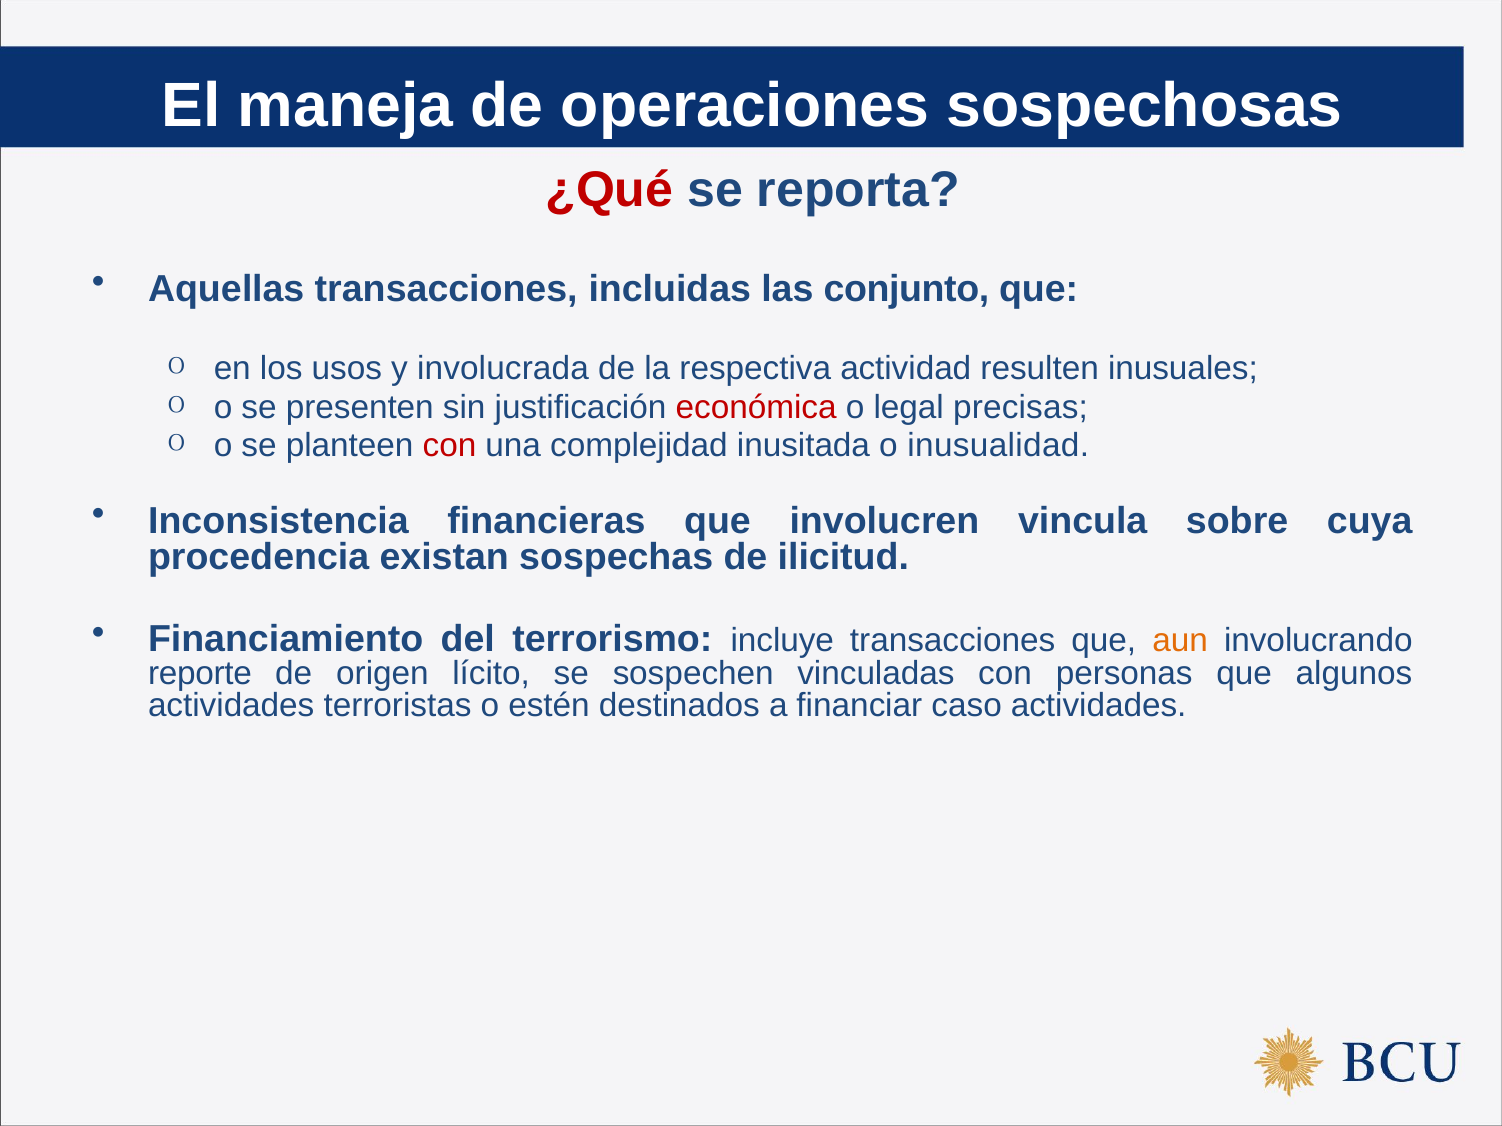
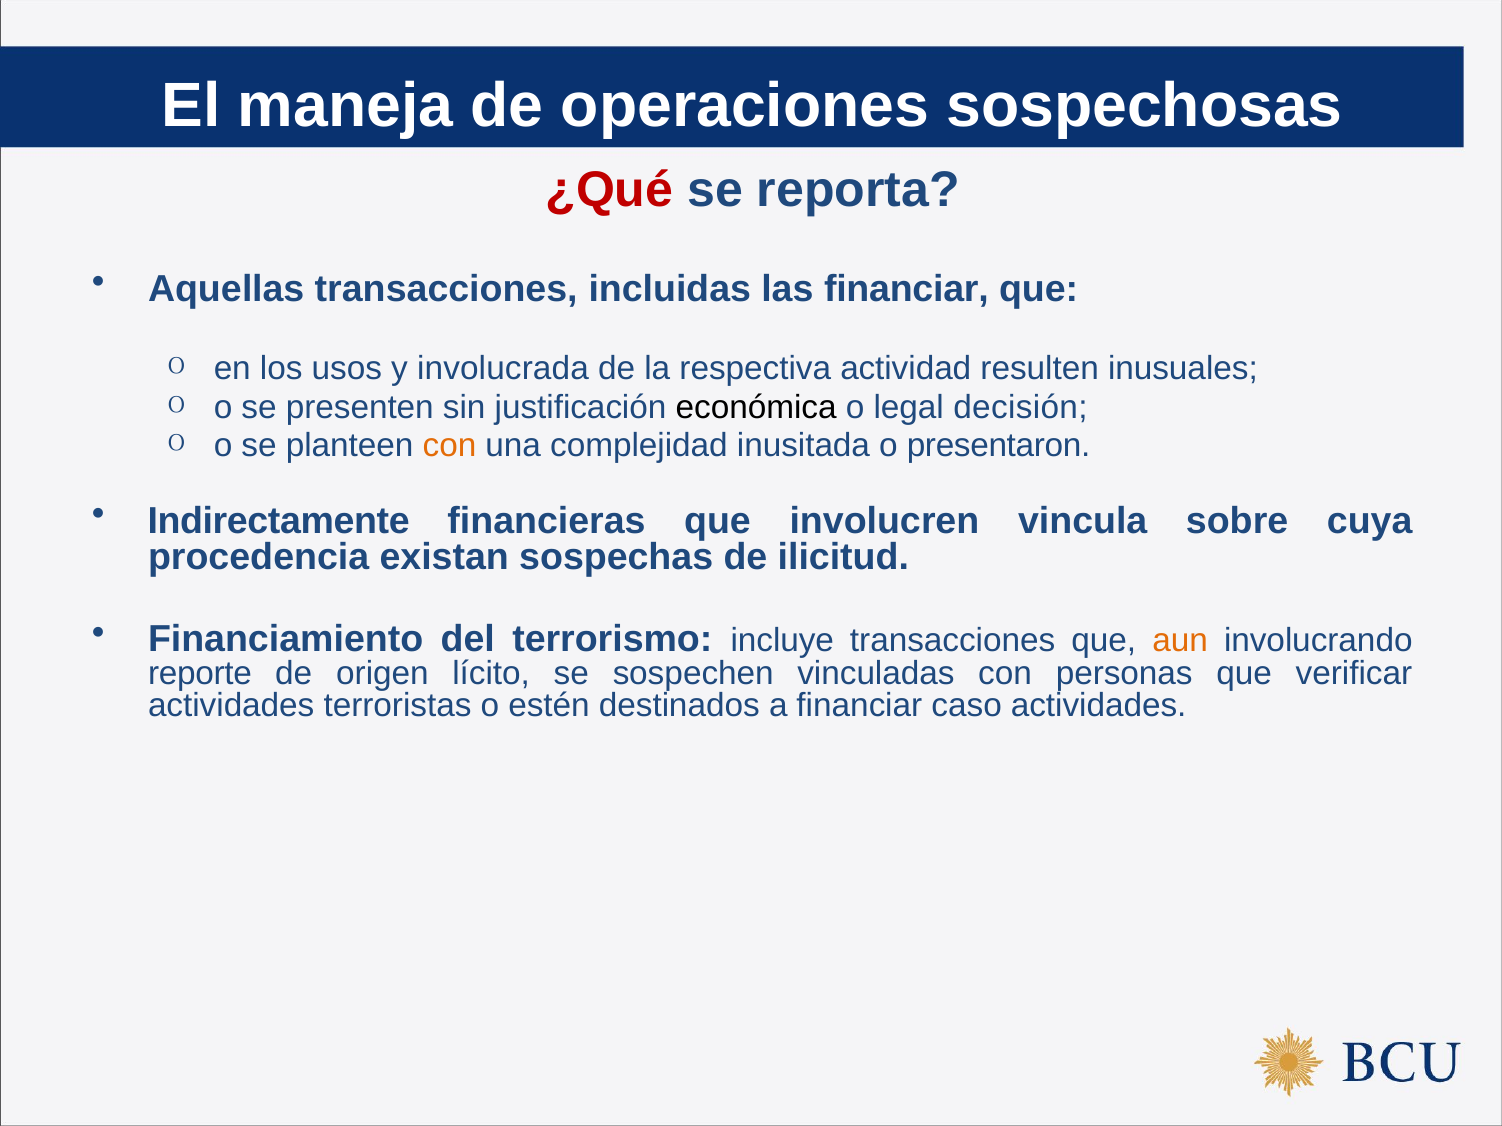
las conjunto: conjunto -> financiar
económica colour: red -> black
precisas: precisas -> decisión
con at (450, 446) colour: red -> orange
inusualidad: inusualidad -> presentaron
Inconsistencia: Inconsistencia -> Indirectamente
algunos: algunos -> verificar
